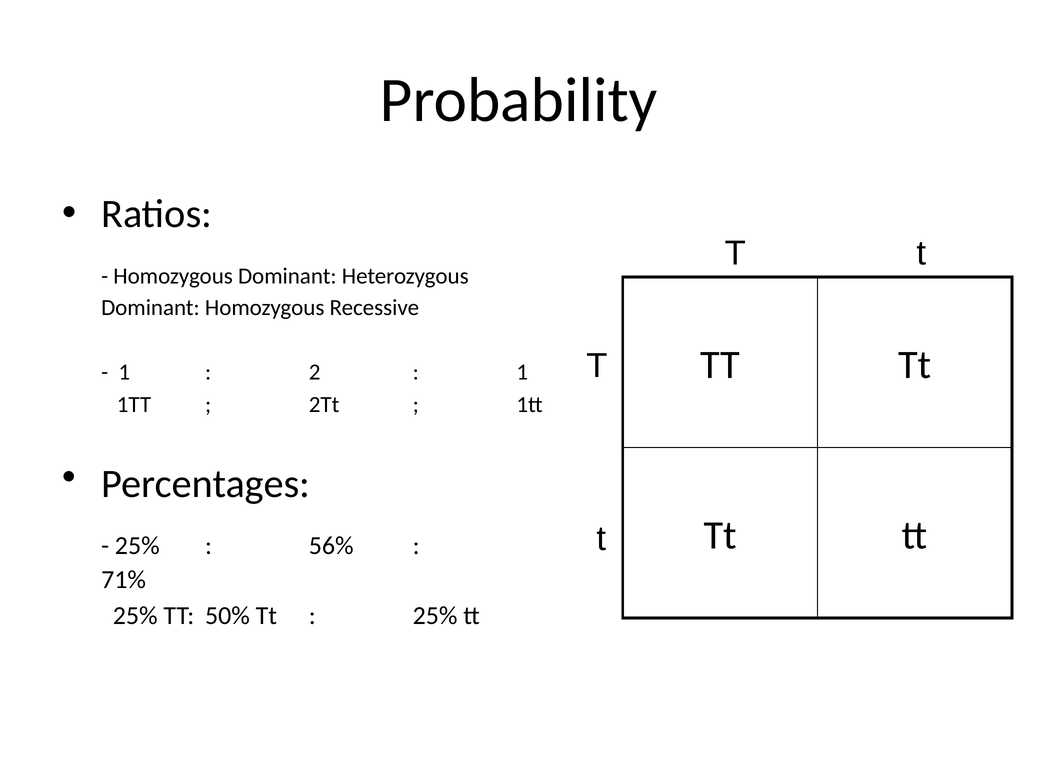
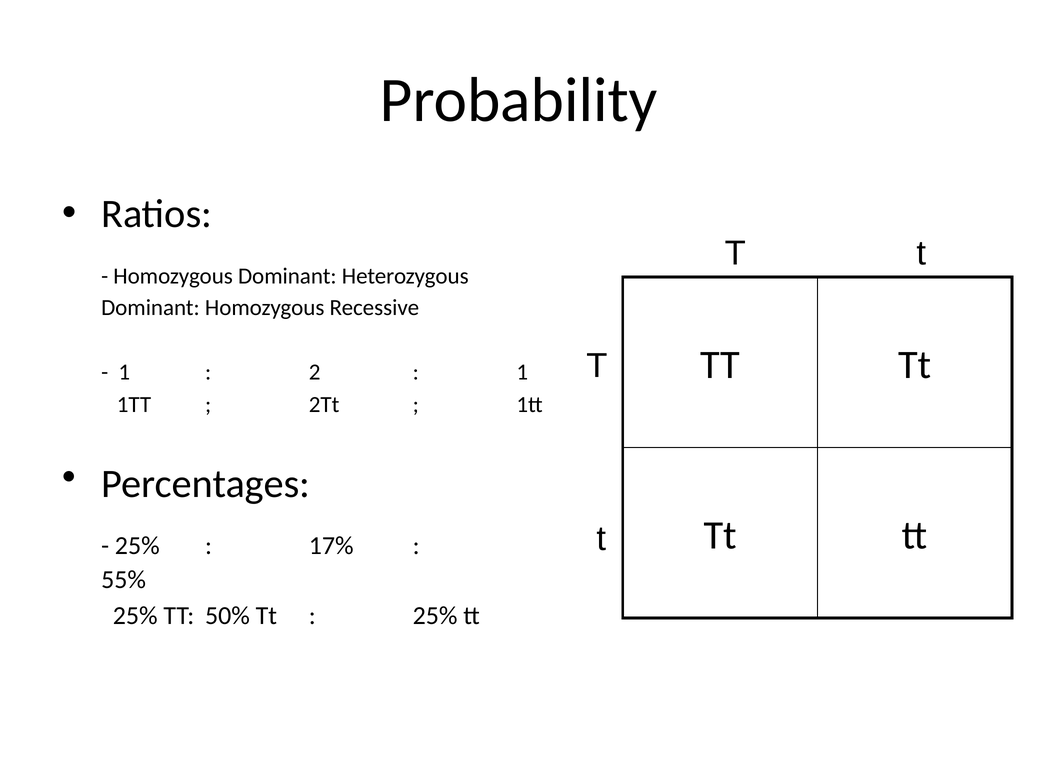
56%: 56% -> 17%
71%: 71% -> 55%
